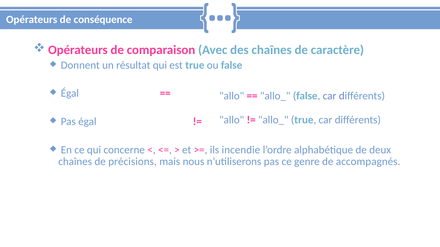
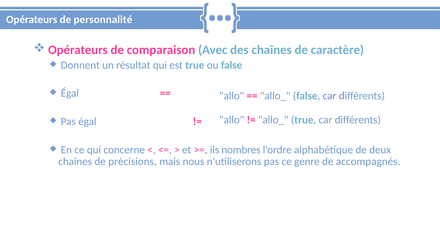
conséquence: conséquence -> personnalité
incendie: incendie -> nombres
